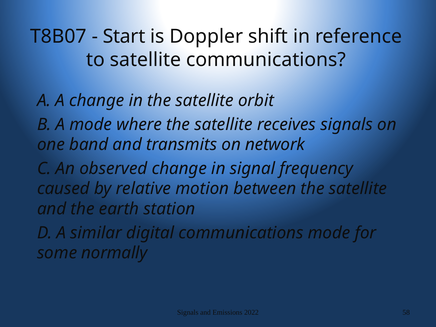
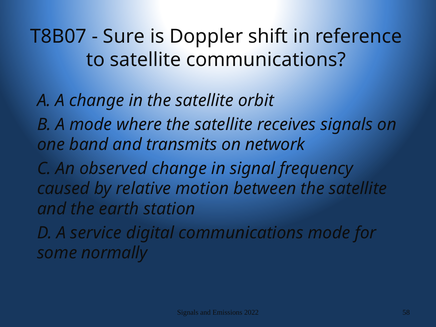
Start: Start -> Sure
similar: similar -> service
